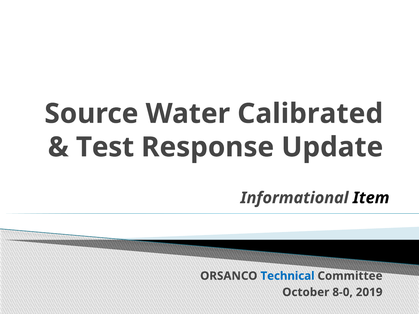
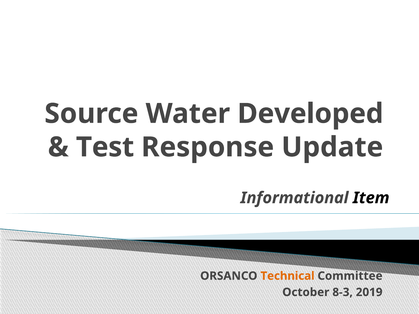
Calibrated: Calibrated -> Developed
Technical colour: blue -> orange
8-0: 8-0 -> 8-3
